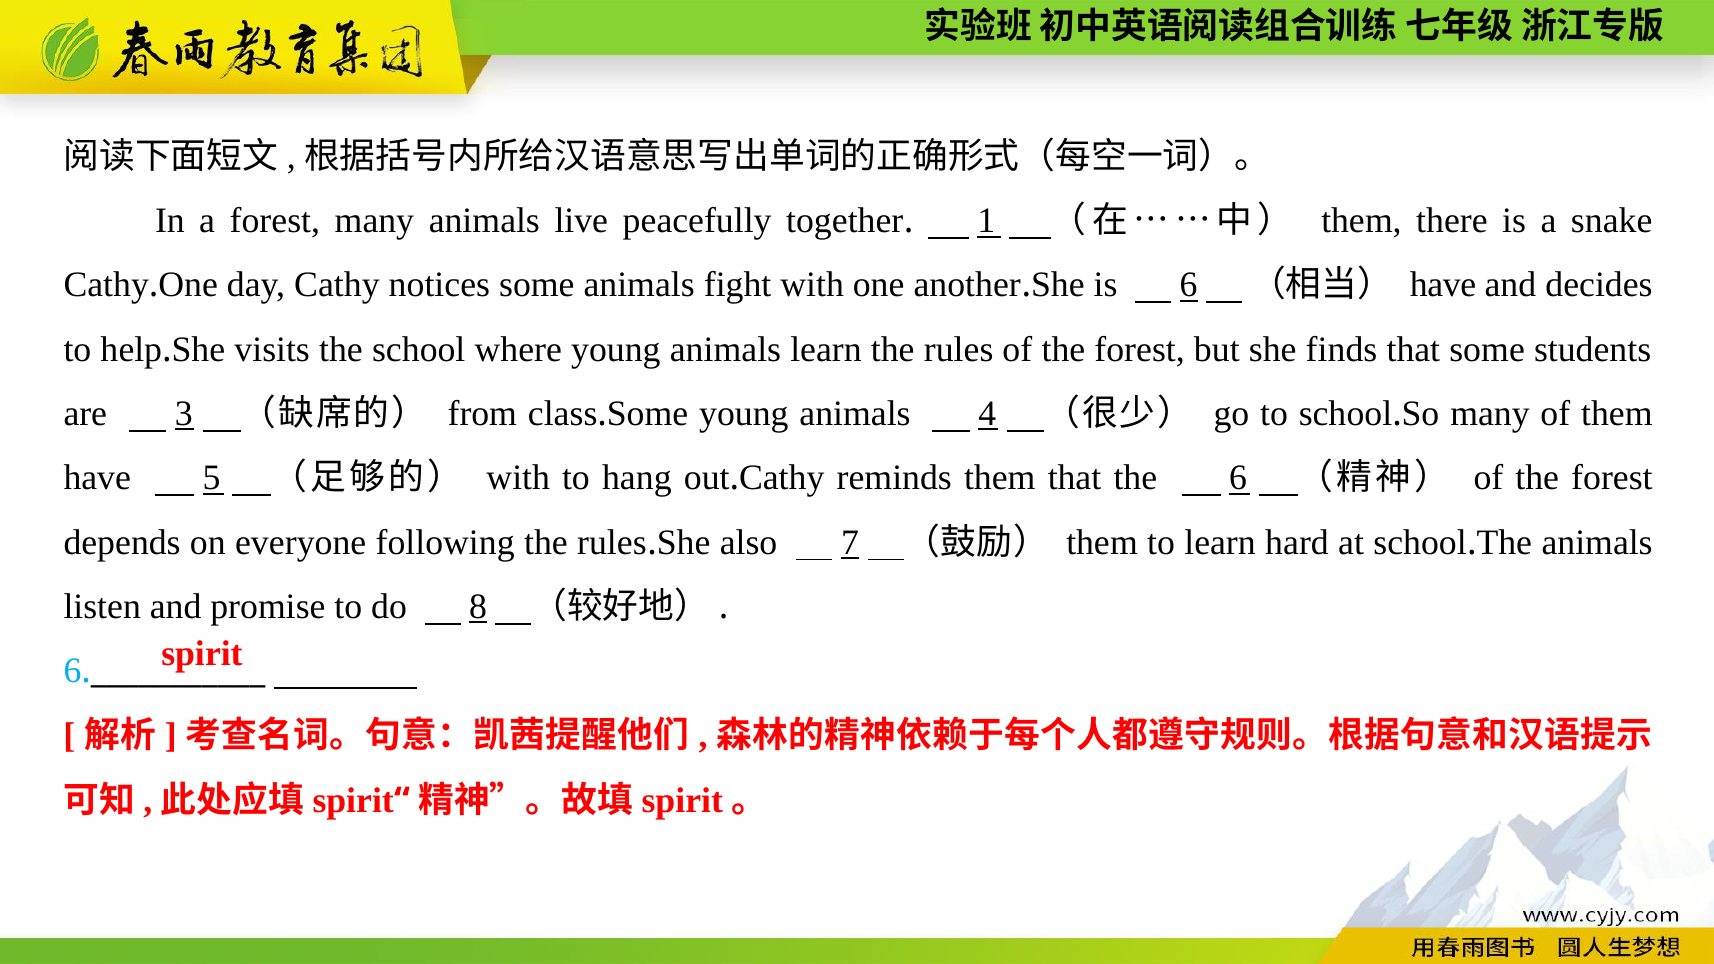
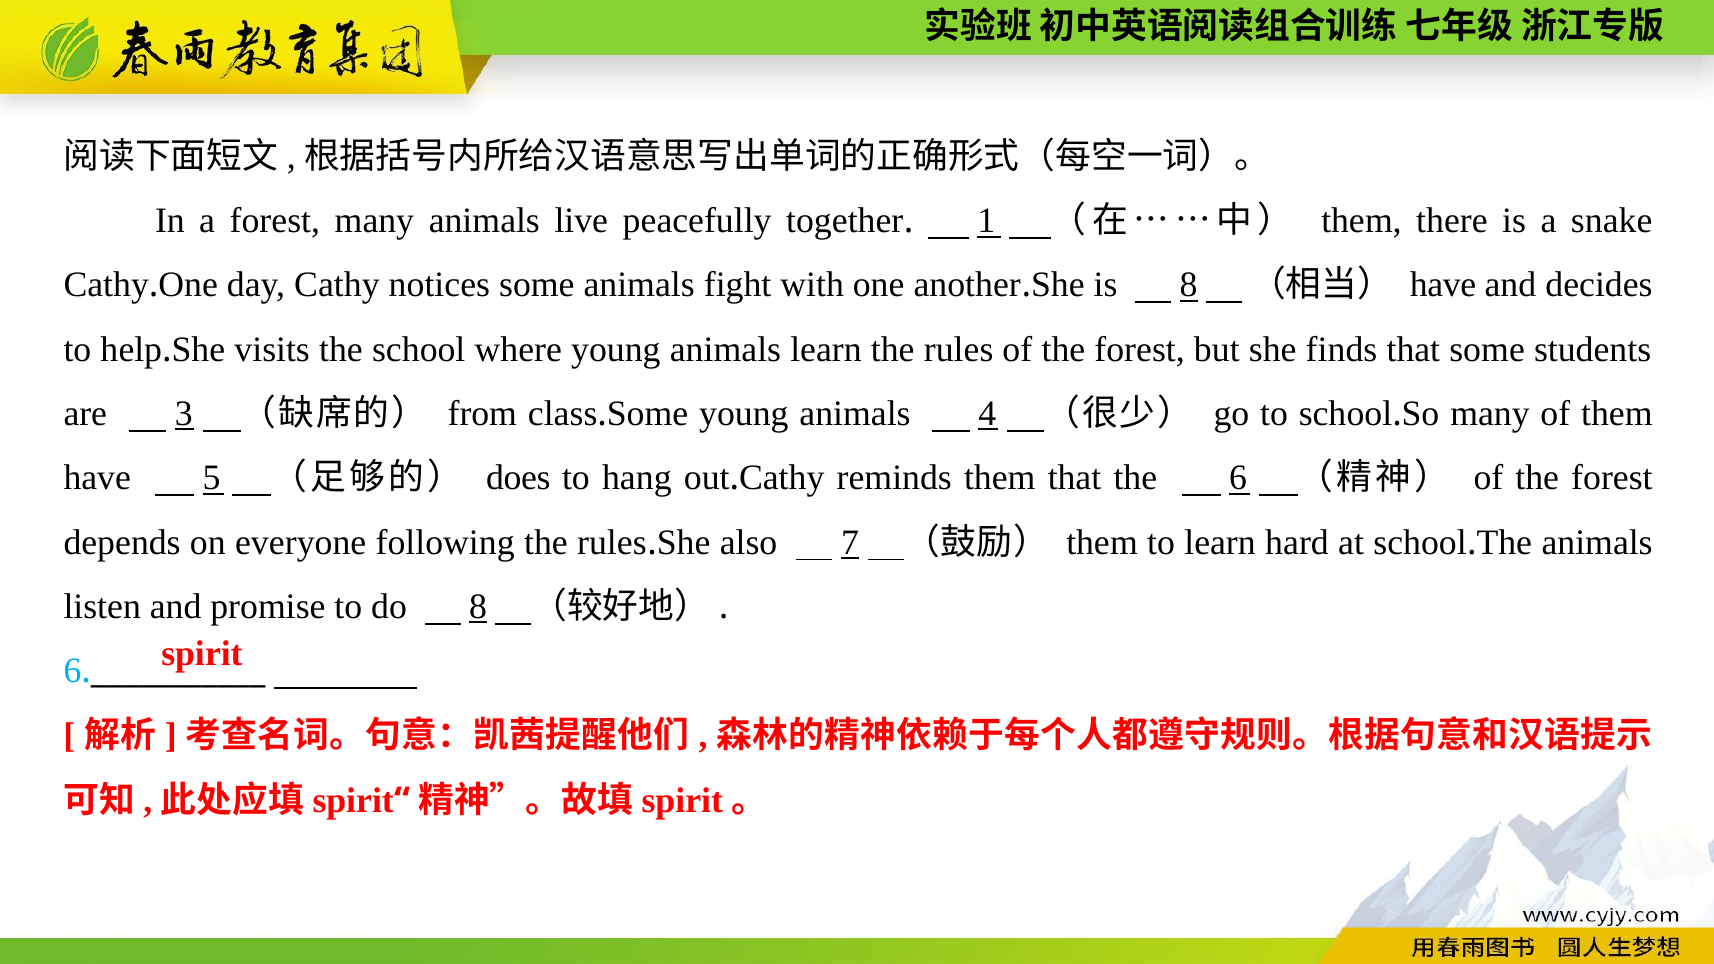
is 6: 6 -> 8
with at (518, 478): with -> does
